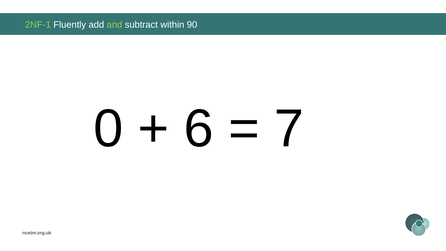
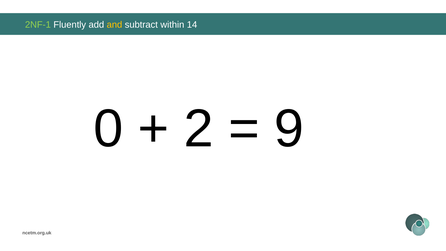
and colour: light green -> yellow
90: 90 -> 14
6: 6 -> 2
7: 7 -> 9
